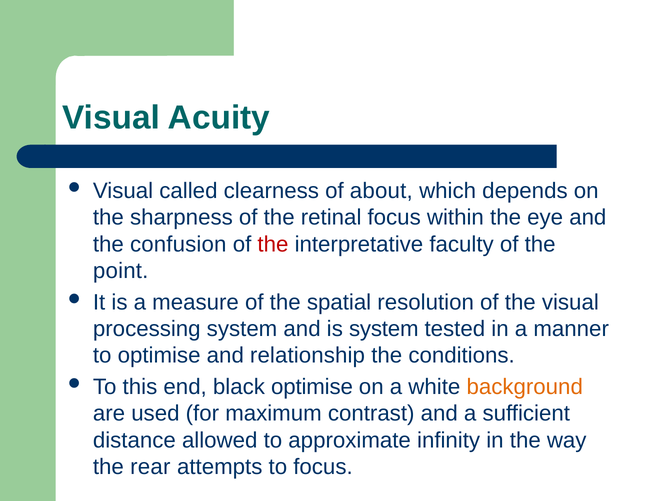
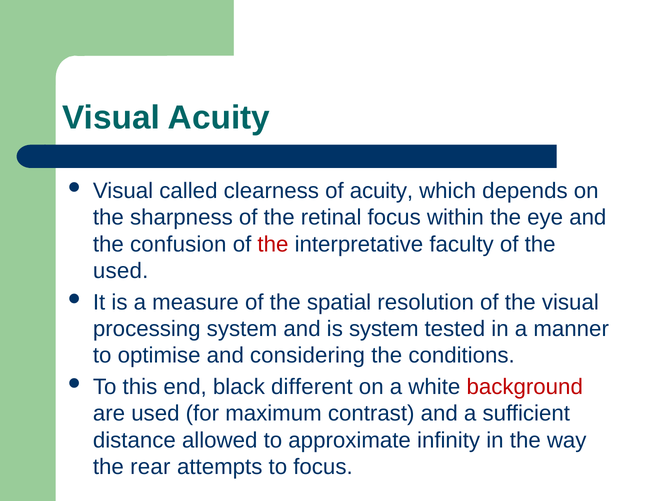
of about: about -> acuity
point at (121, 271): point -> used
relationship: relationship -> considering
black optimise: optimise -> different
background colour: orange -> red
